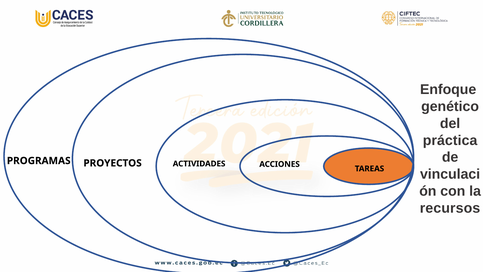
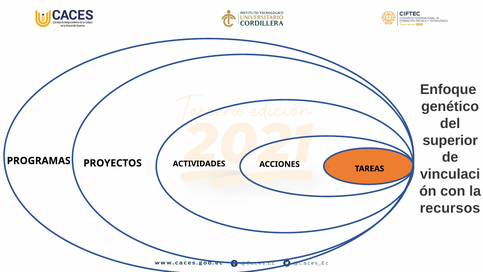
práctica: práctica -> superior
